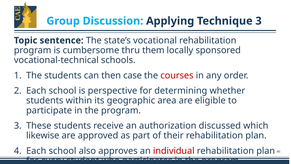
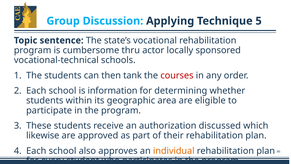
Technique 3: 3 -> 5
them: them -> actor
case: case -> tank
perspective: perspective -> information
individual colour: red -> orange
